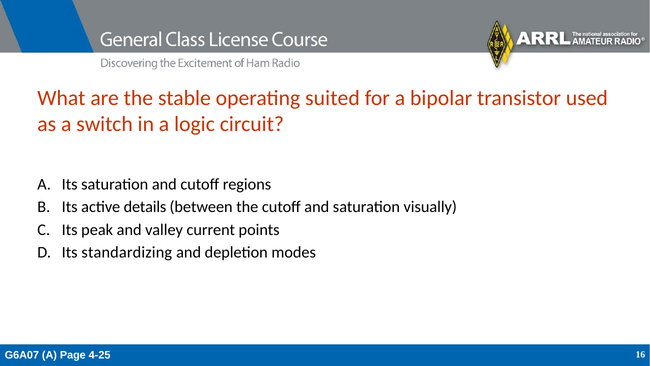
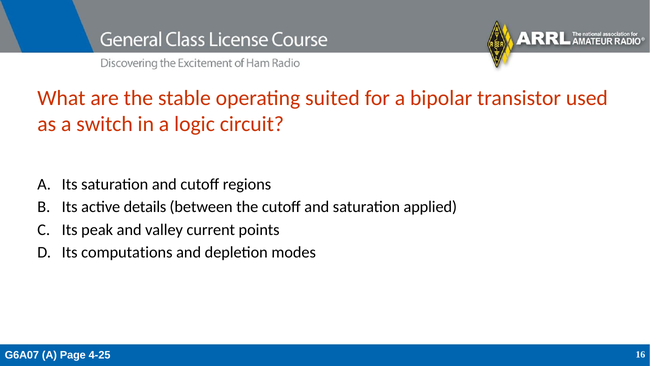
visually: visually -> applied
standardizing: standardizing -> computations
